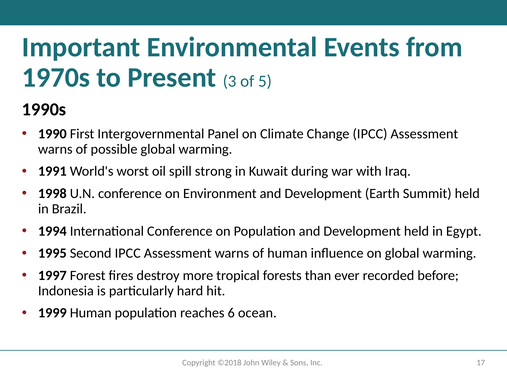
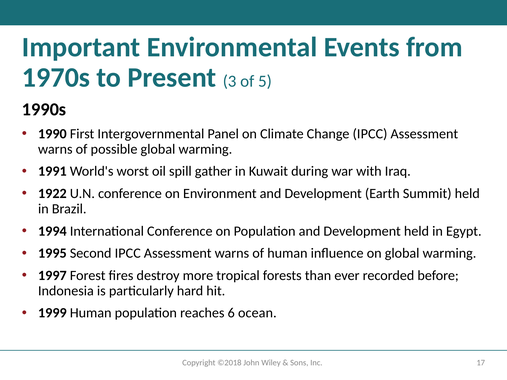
strong: strong -> gather
98: 98 -> 22
